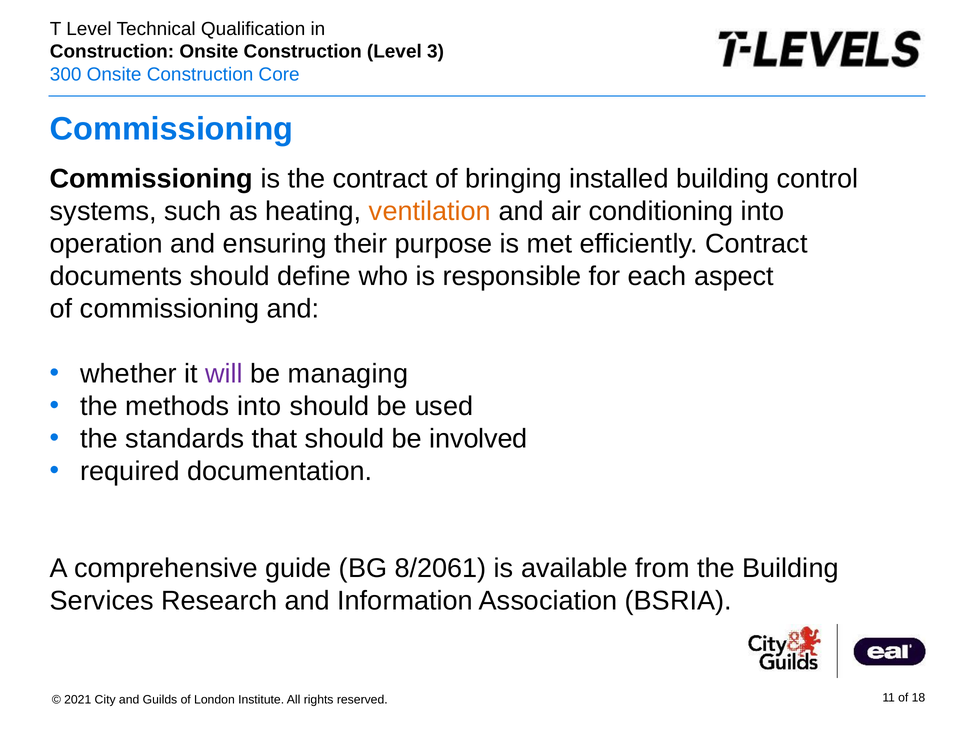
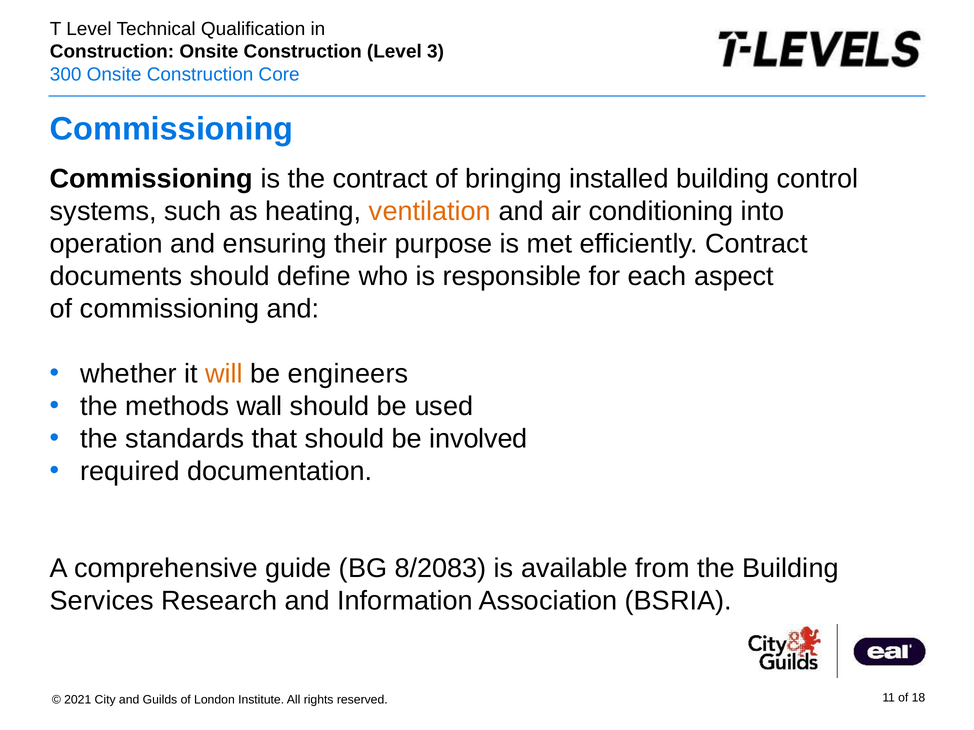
will colour: purple -> orange
managing: managing -> engineers
methods into: into -> wall
8/2061: 8/2061 -> 8/2083
